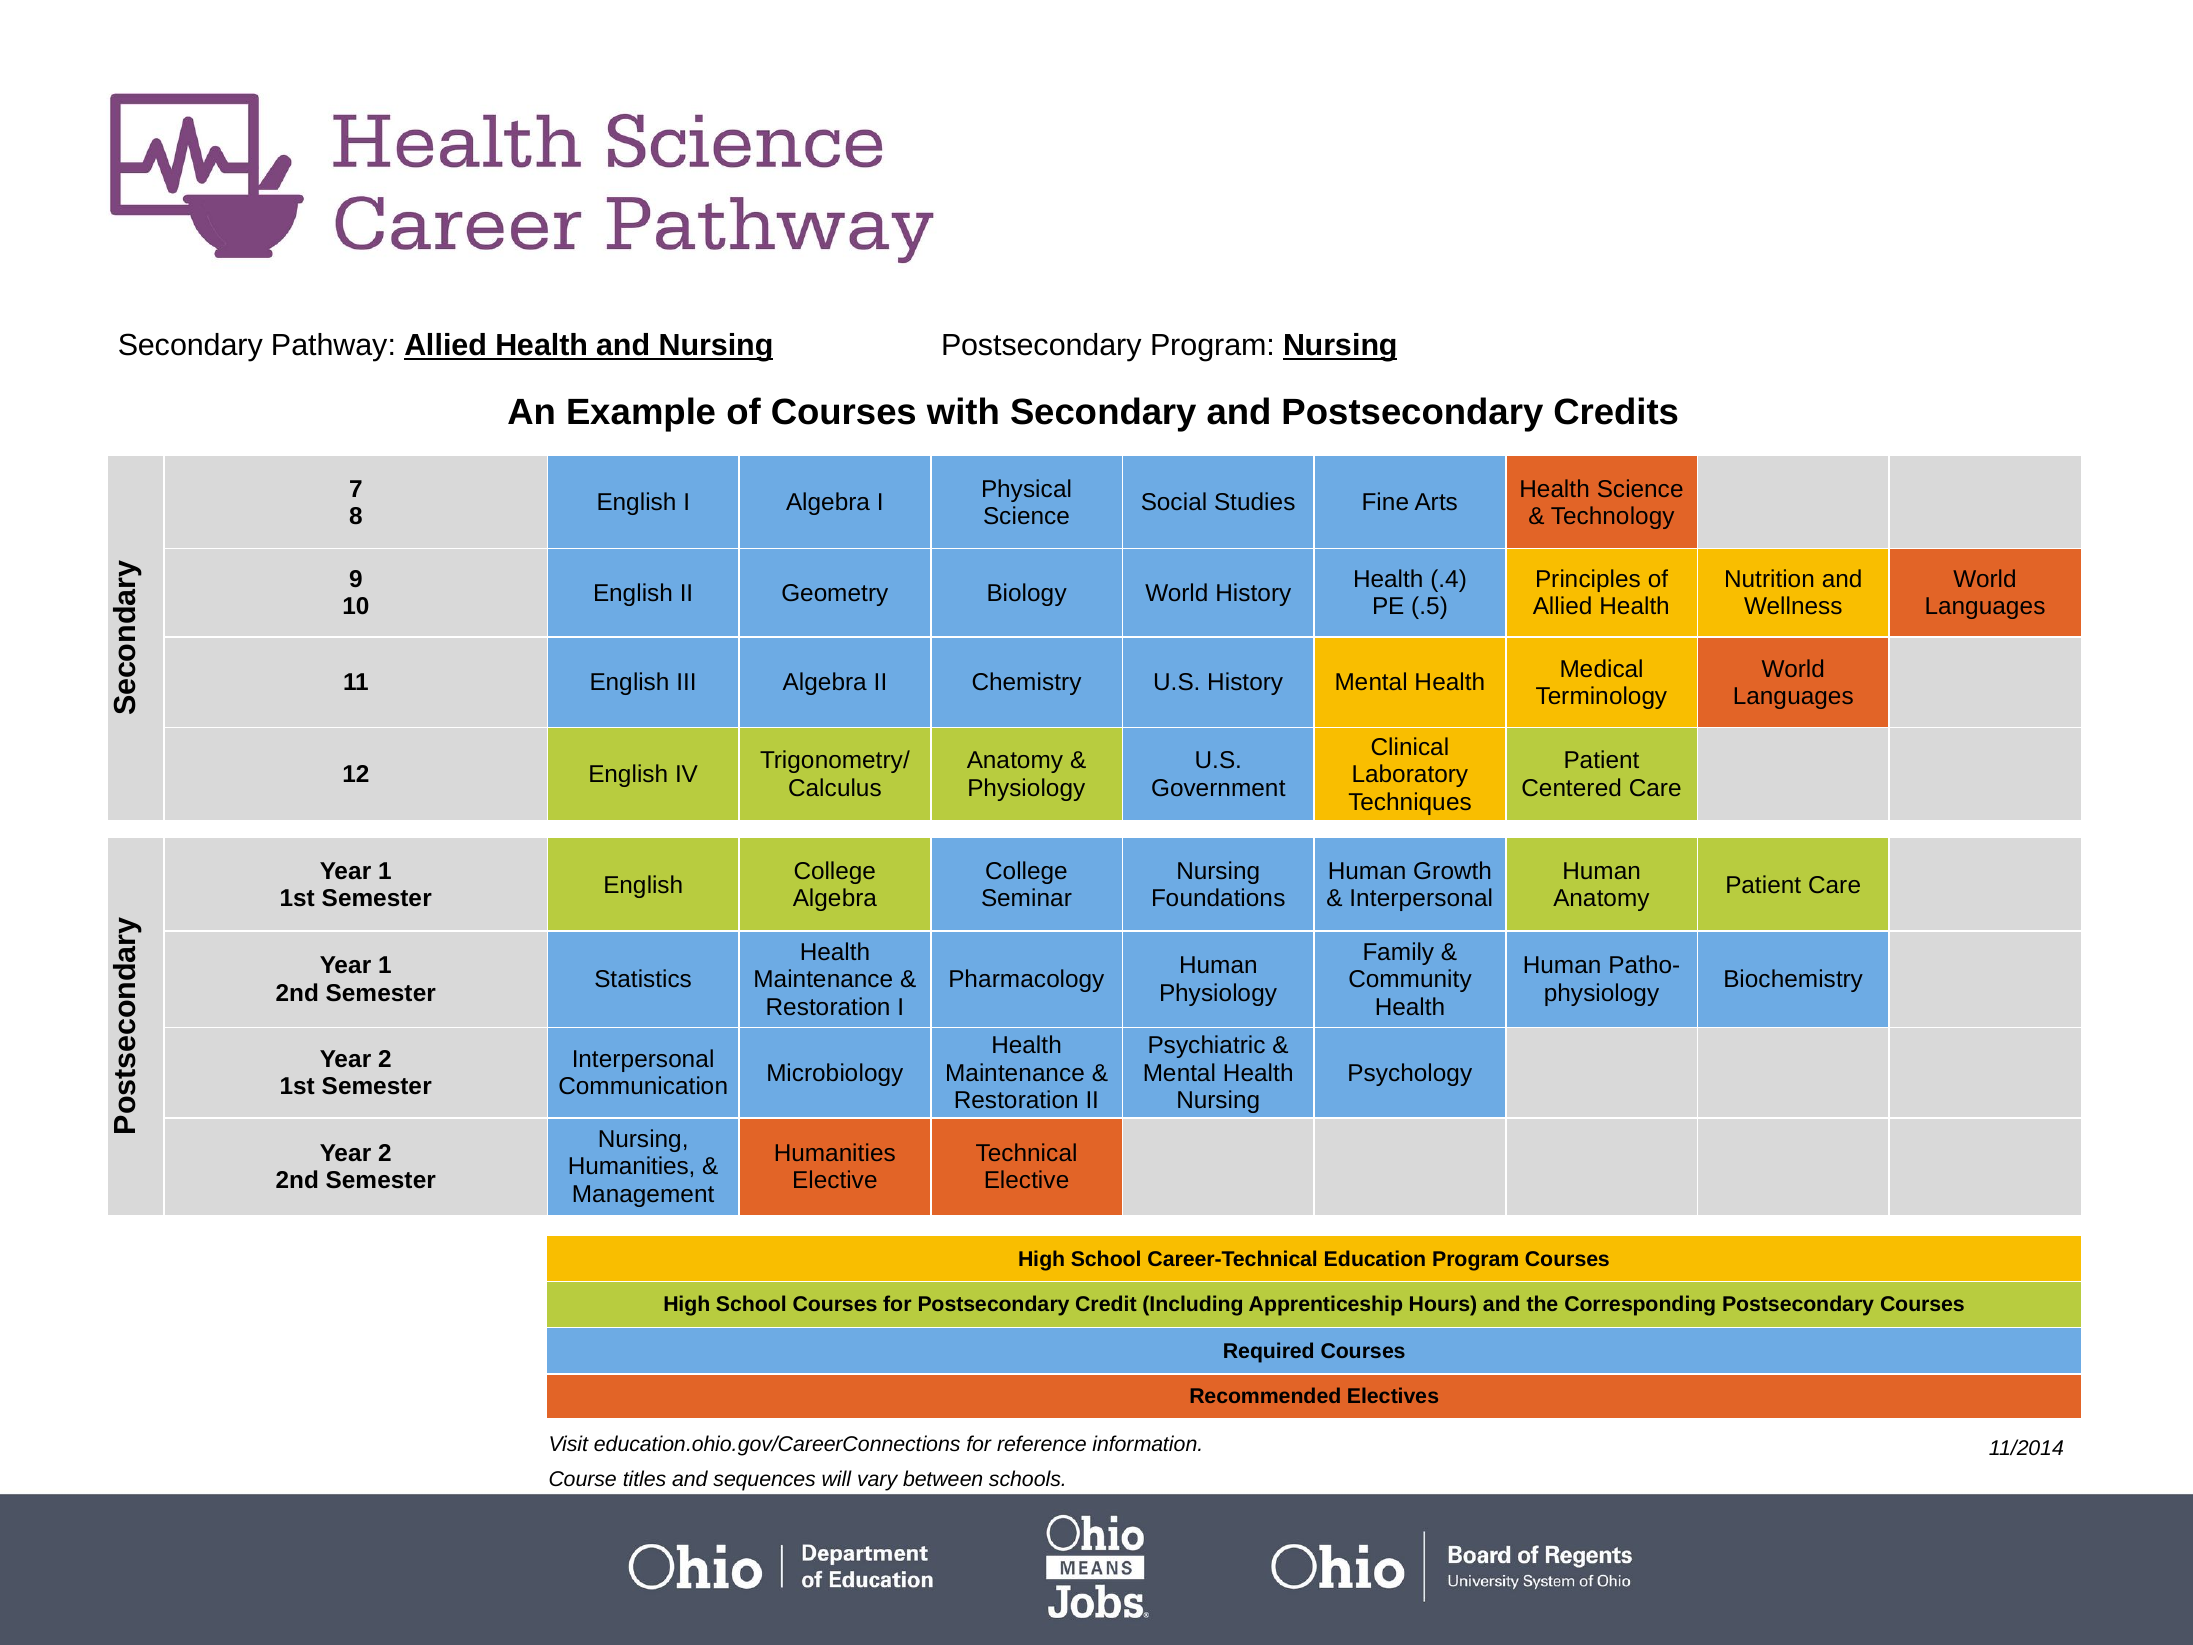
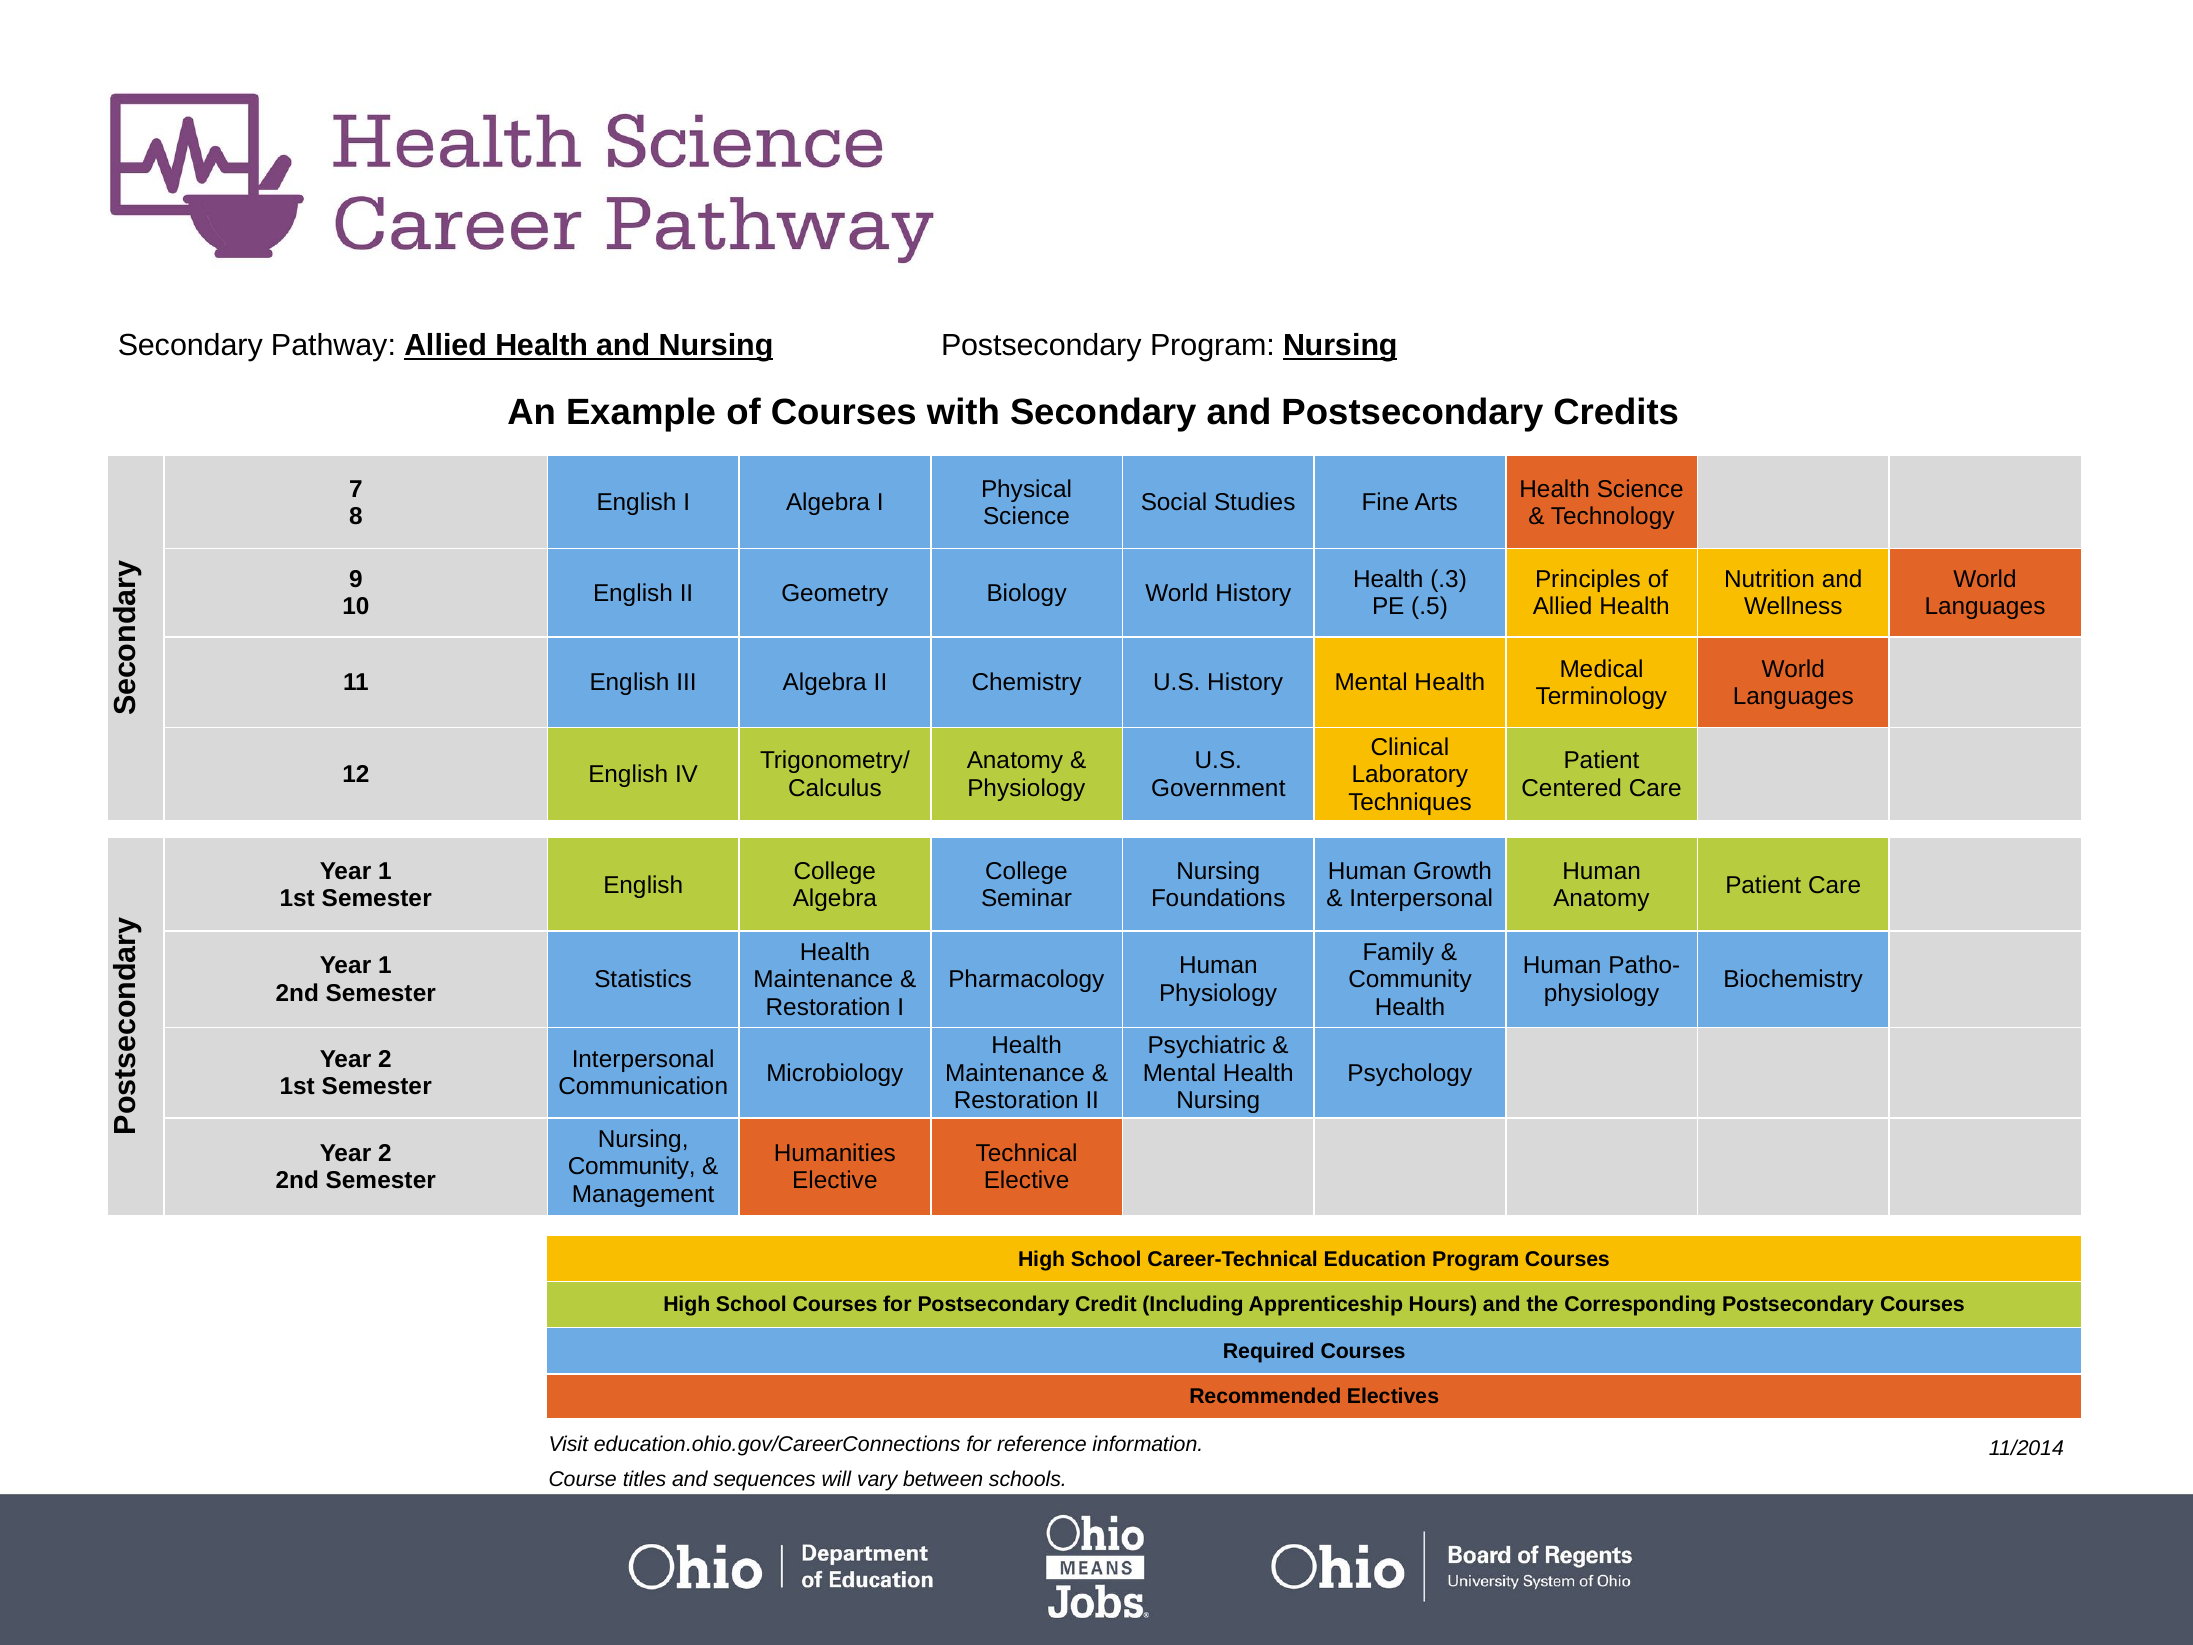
.4: .4 -> .3
Humanities at (632, 1167): Humanities -> Community
